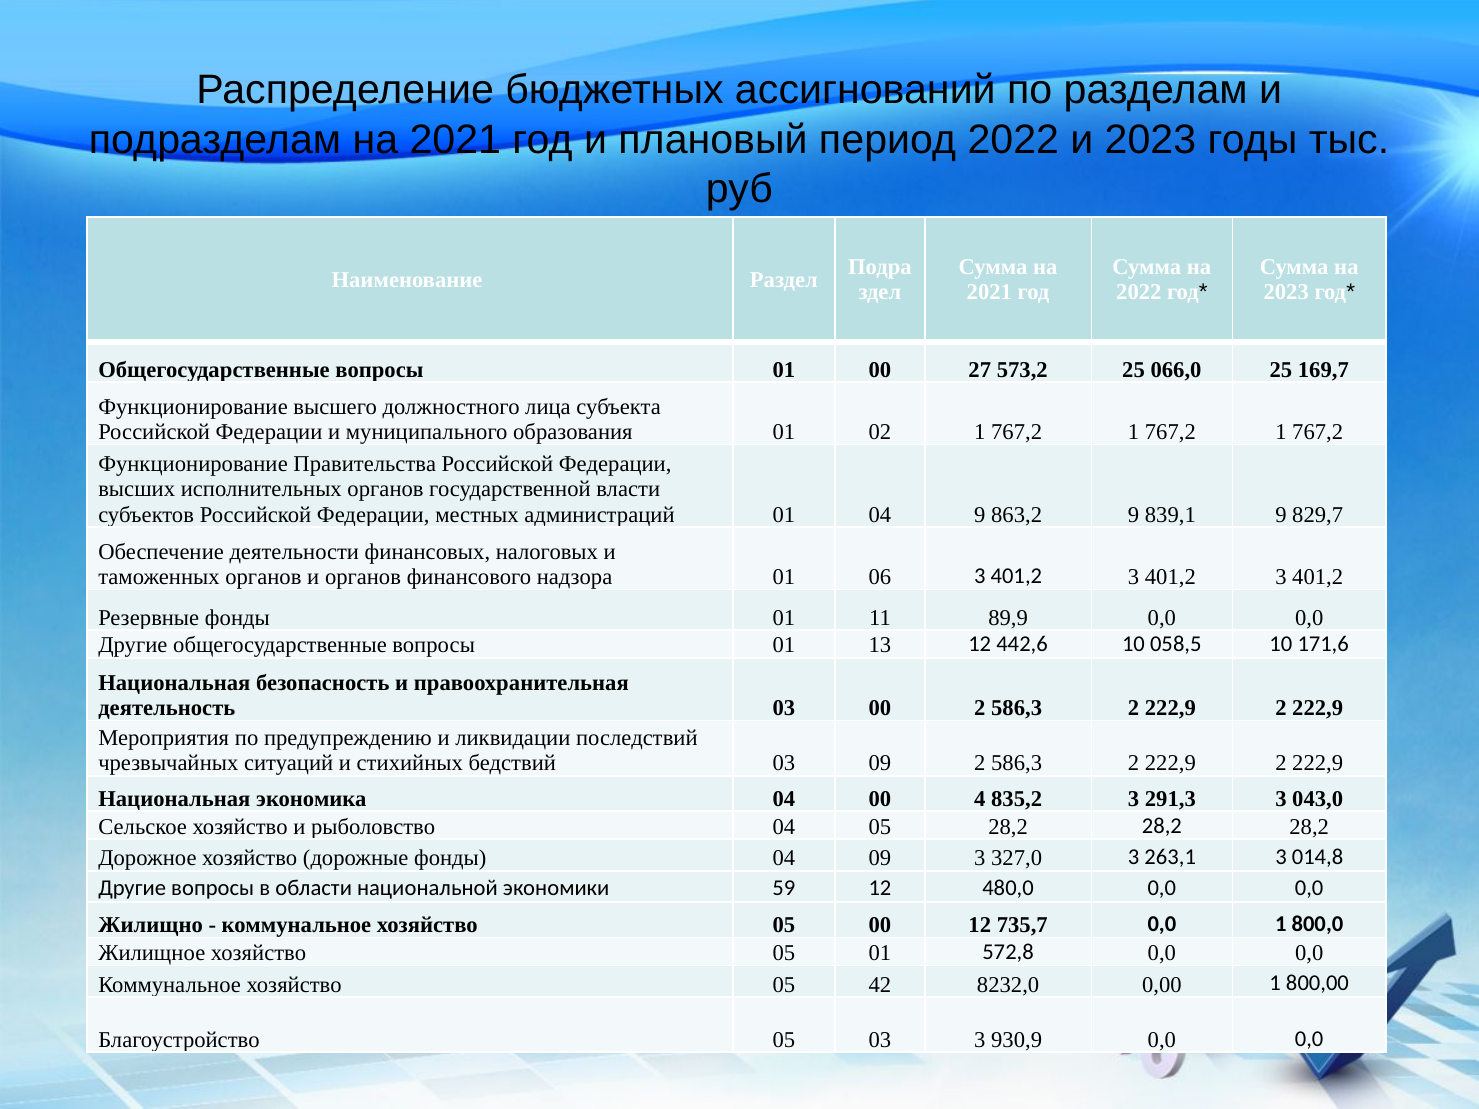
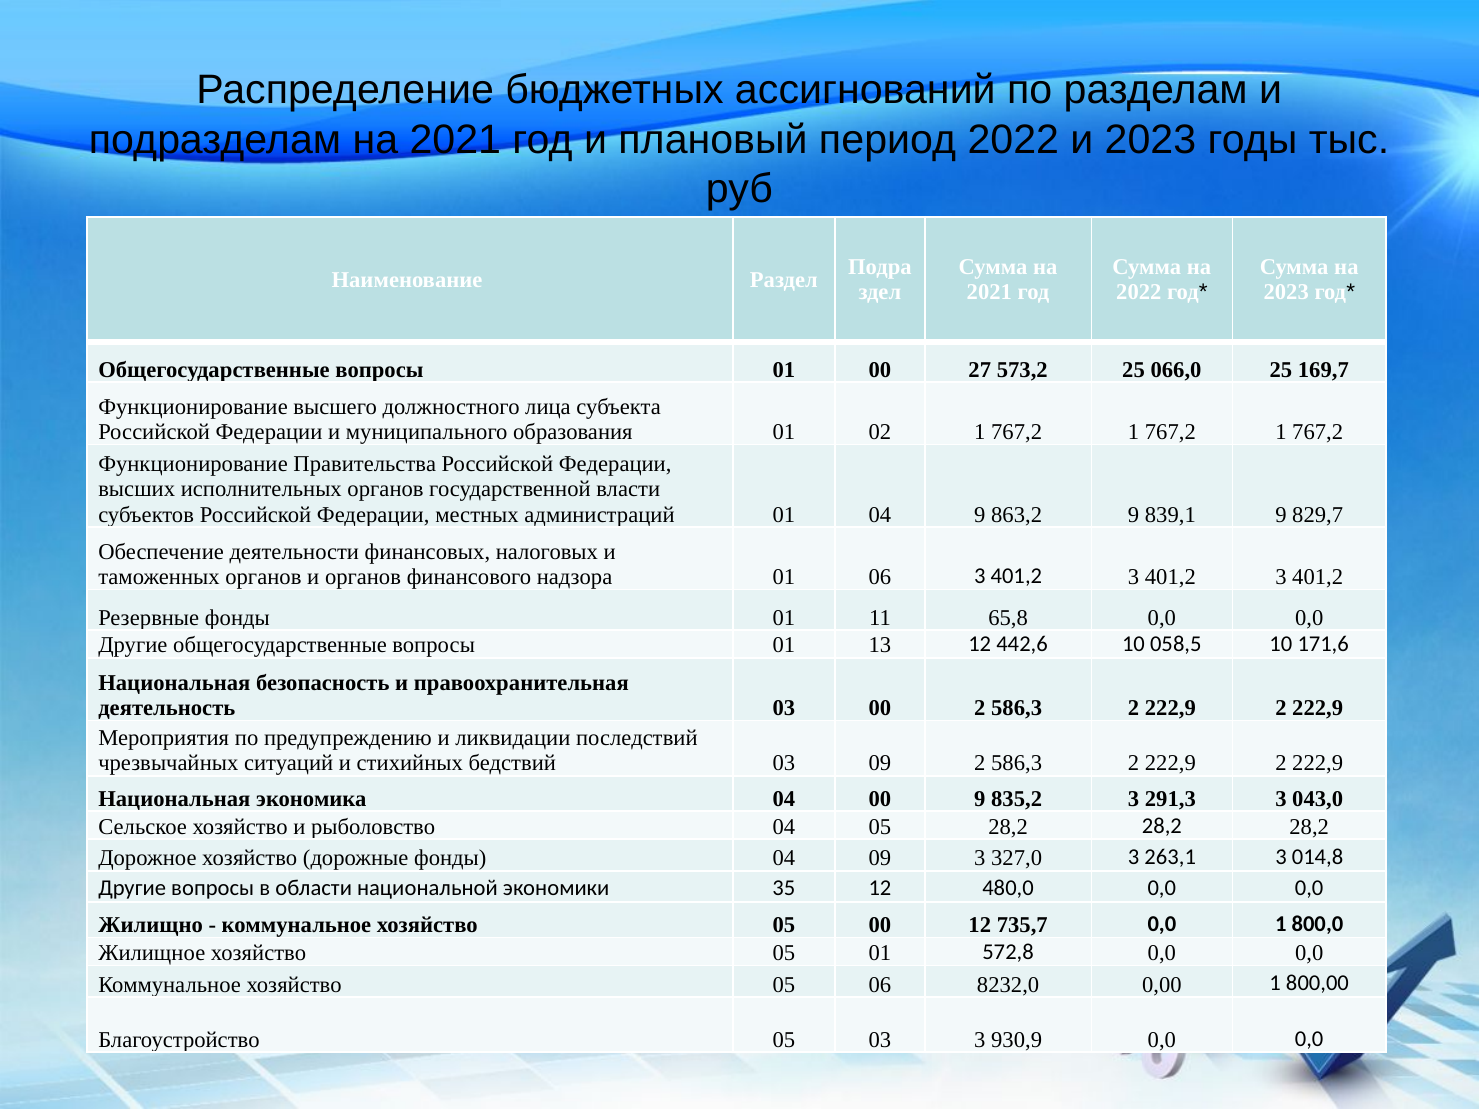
89,9: 89,9 -> 65,8
00 4: 4 -> 9
59: 59 -> 35
05 42: 42 -> 06
